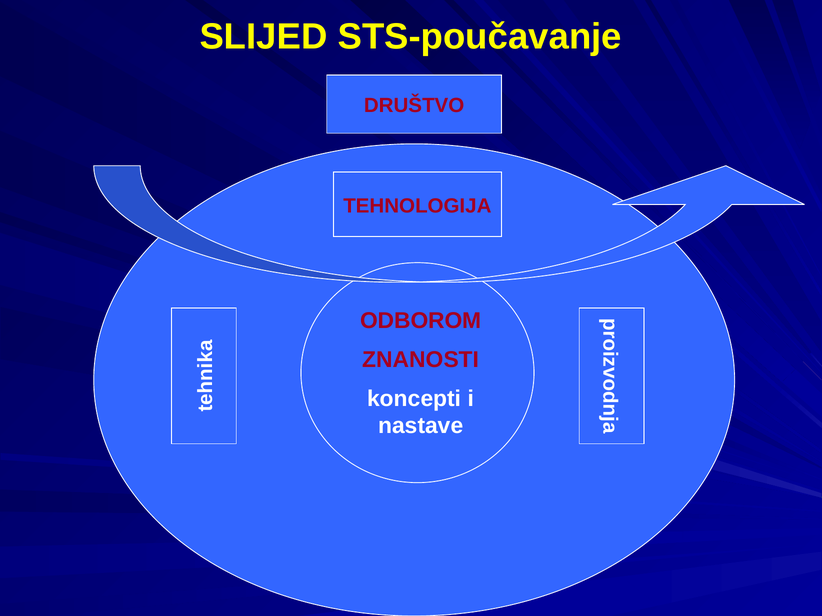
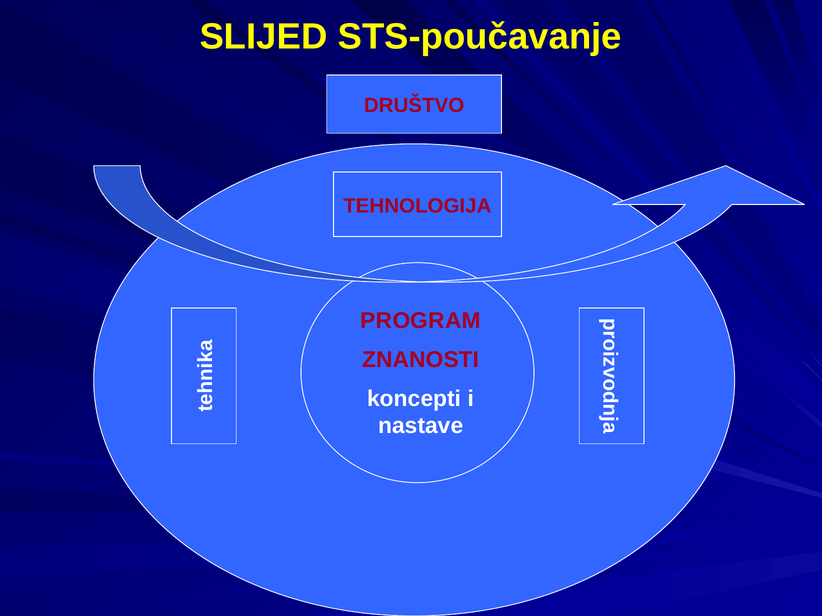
ODBOROM: ODBOROM -> PROGRAM
